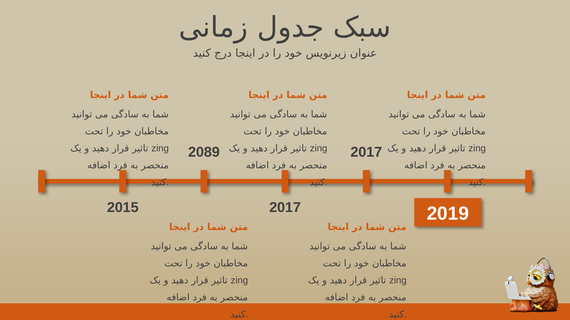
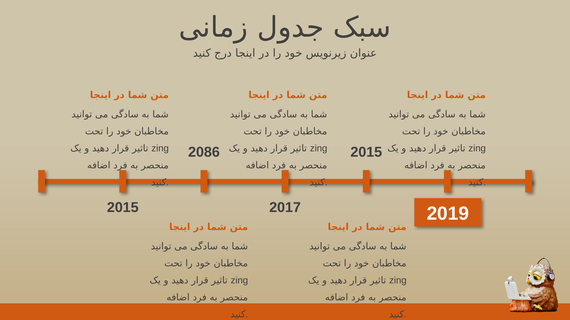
2089: 2089 -> 2086
2017 at (366, 152): 2017 -> 2015
